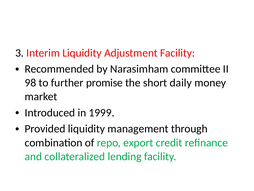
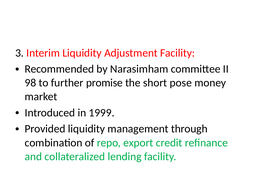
daily: daily -> pose
